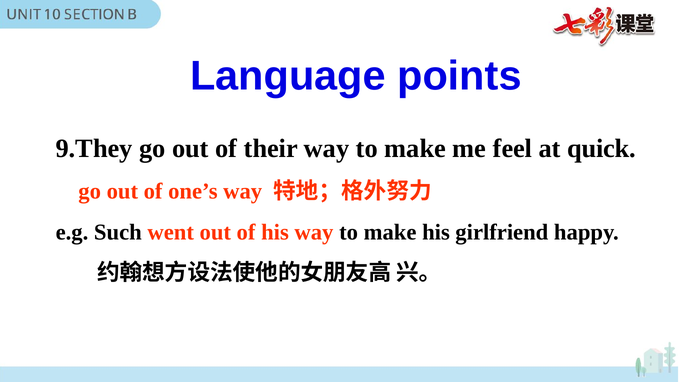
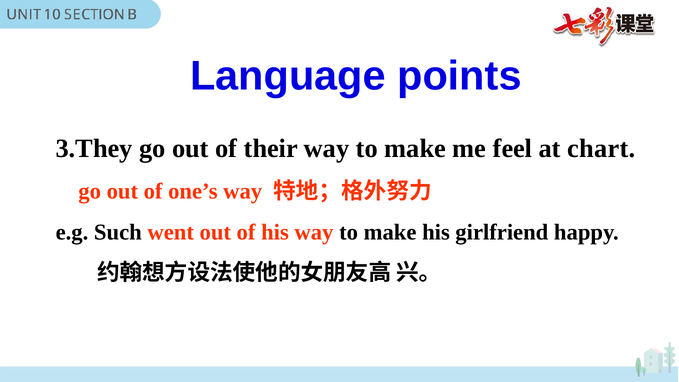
9.They: 9.They -> 3.They
quick: quick -> chart
